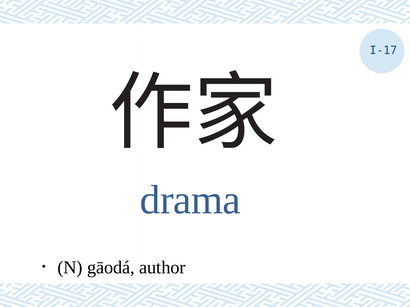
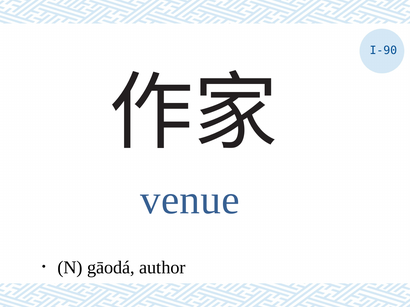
I-17: I-17 -> I-90
drama: drama -> venue
